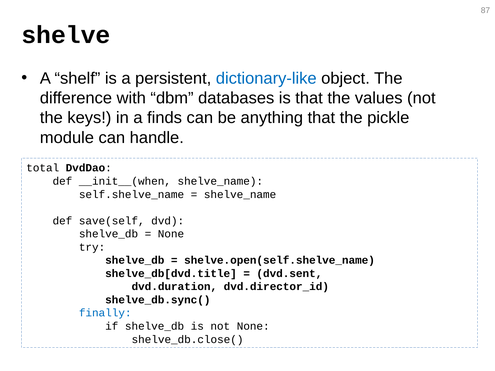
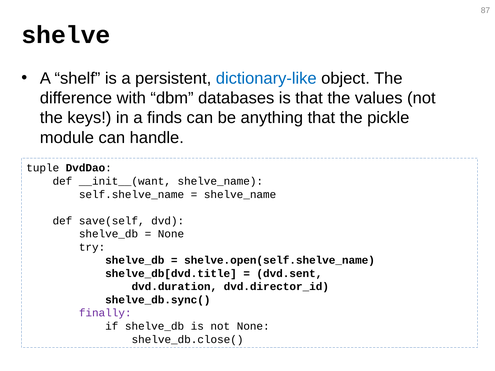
total: total -> tuple
__init__(when: __init__(when -> __init__(want
finally colour: blue -> purple
